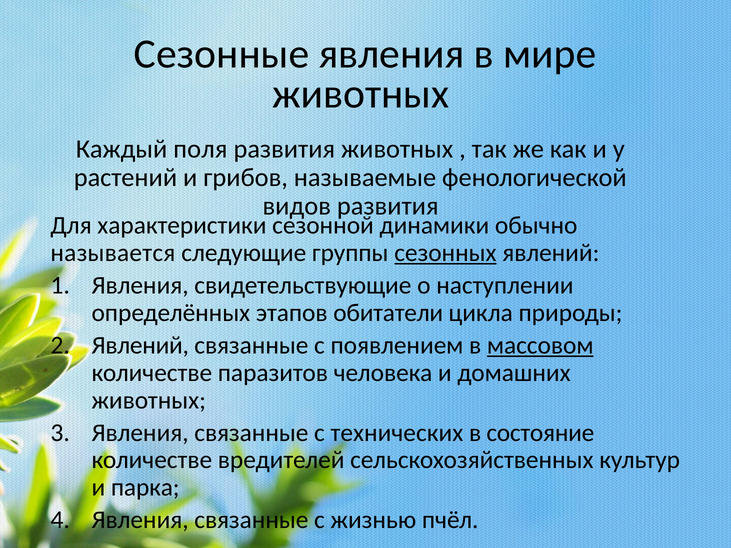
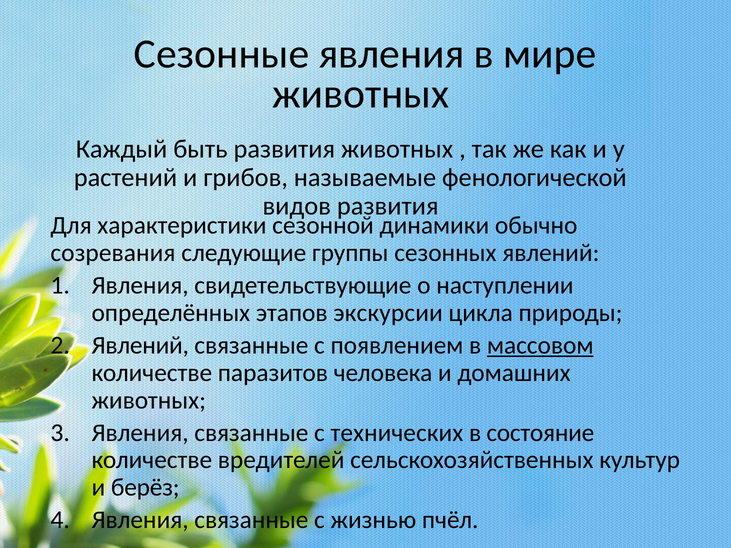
поля: поля -> быть
называется: называется -> созревания
сезонных underline: present -> none
обитатели: обитатели -> экскурсии
парка: парка -> берёз
